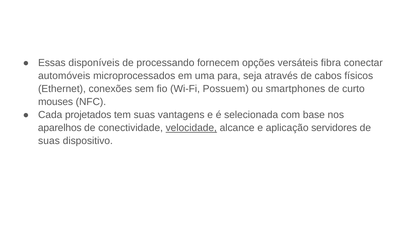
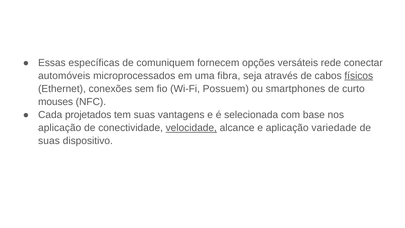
disponíveis: disponíveis -> específicas
processando: processando -> comuniquem
fibra: fibra -> rede
para: para -> fibra
físicos underline: none -> present
aparelhos at (60, 128): aparelhos -> aplicação
servidores: servidores -> variedade
